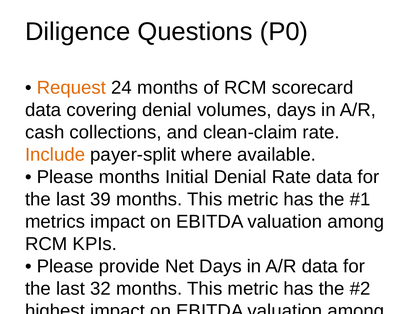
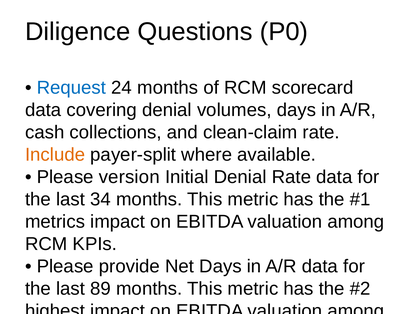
Request colour: orange -> blue
Please months: months -> version
39: 39 -> 34
32: 32 -> 89
